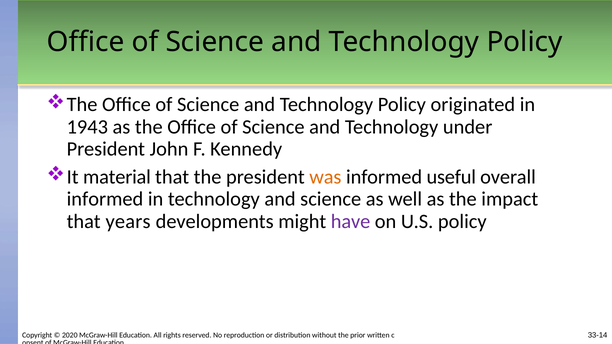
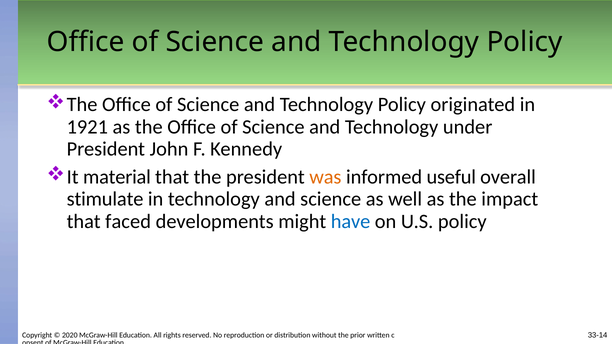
1943: 1943 -> 1921
informed at (105, 199): informed -> stimulate
years: years -> faced
have colour: purple -> blue
